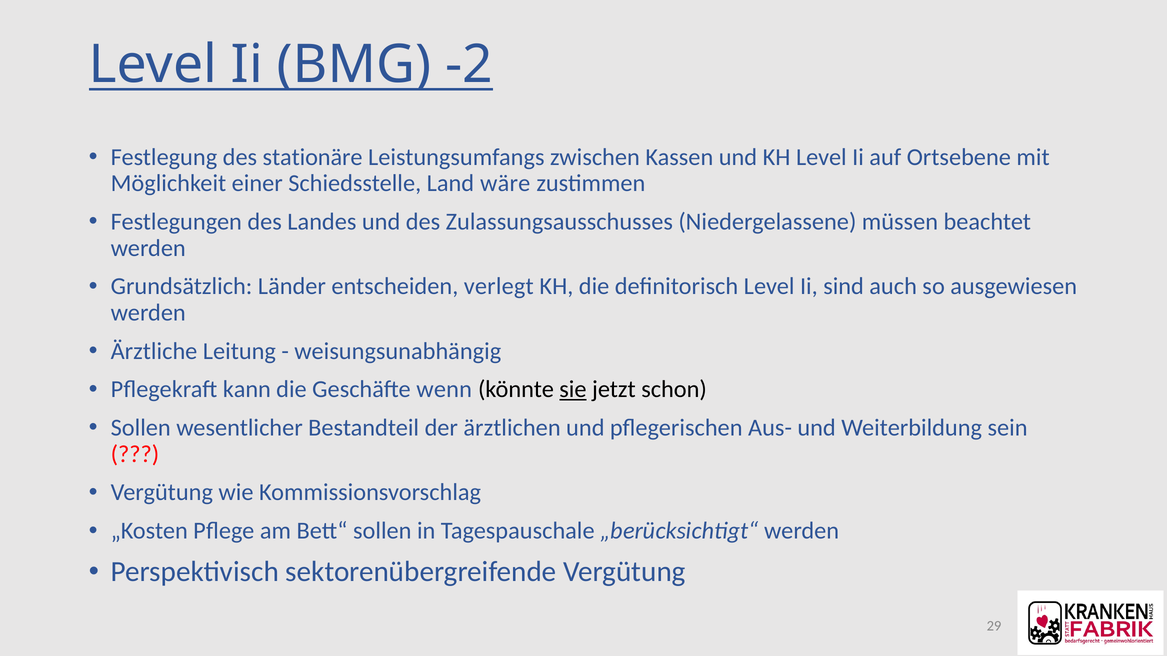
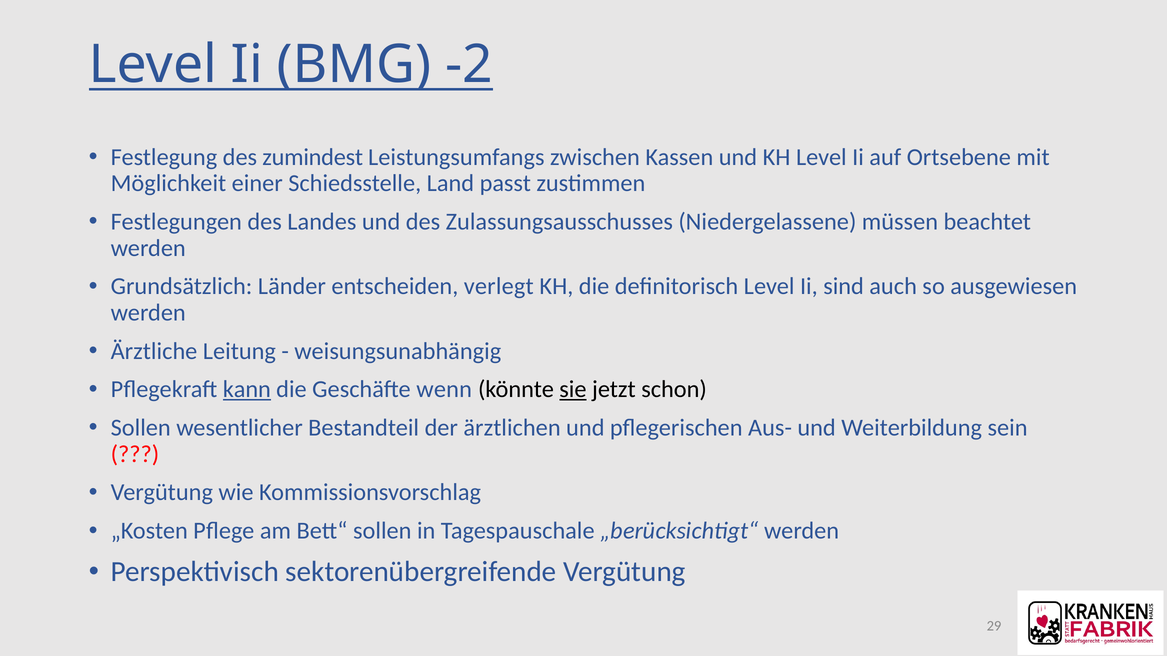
stationäre: stationäre -> zumindest
wäre: wäre -> passt
kann underline: none -> present
